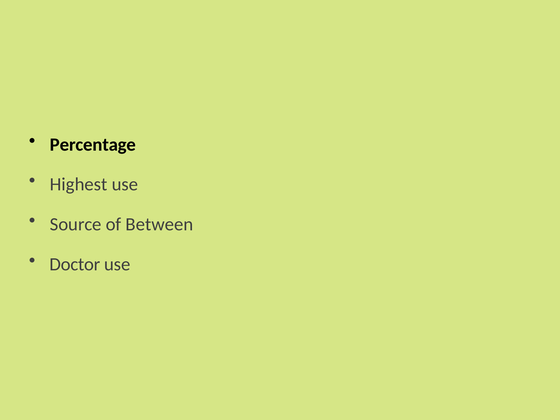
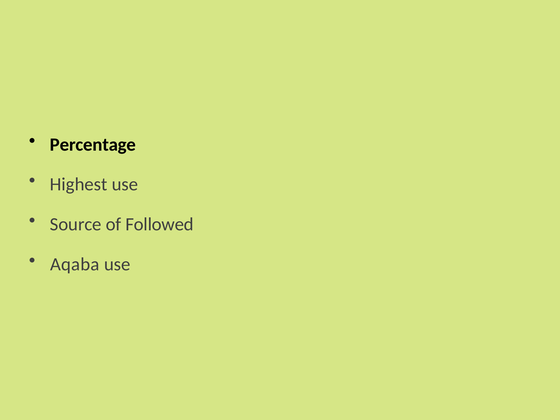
Between: Between -> Followed
Doctor: Doctor -> Aqaba
